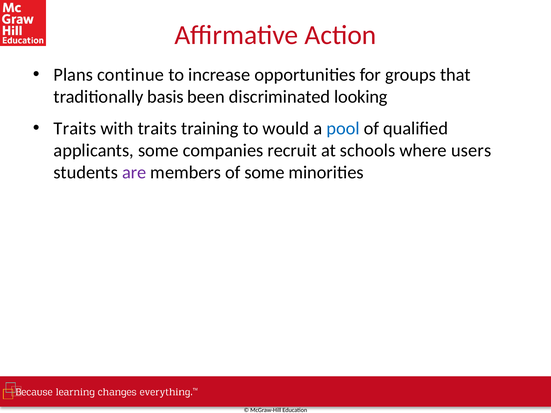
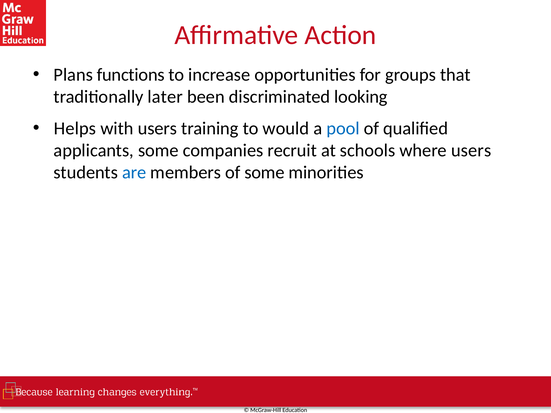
continue: continue -> functions
basis: basis -> later
Traits at (75, 129): Traits -> Helps
with traits: traits -> users
are colour: purple -> blue
